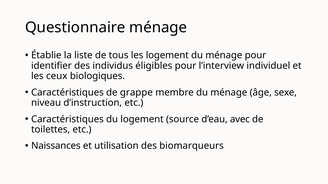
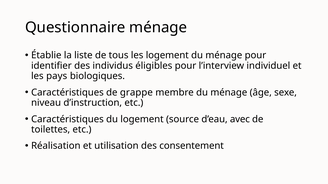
ceux: ceux -> pays
Naissances: Naissances -> Réalisation
biomarqueurs: biomarqueurs -> consentement
